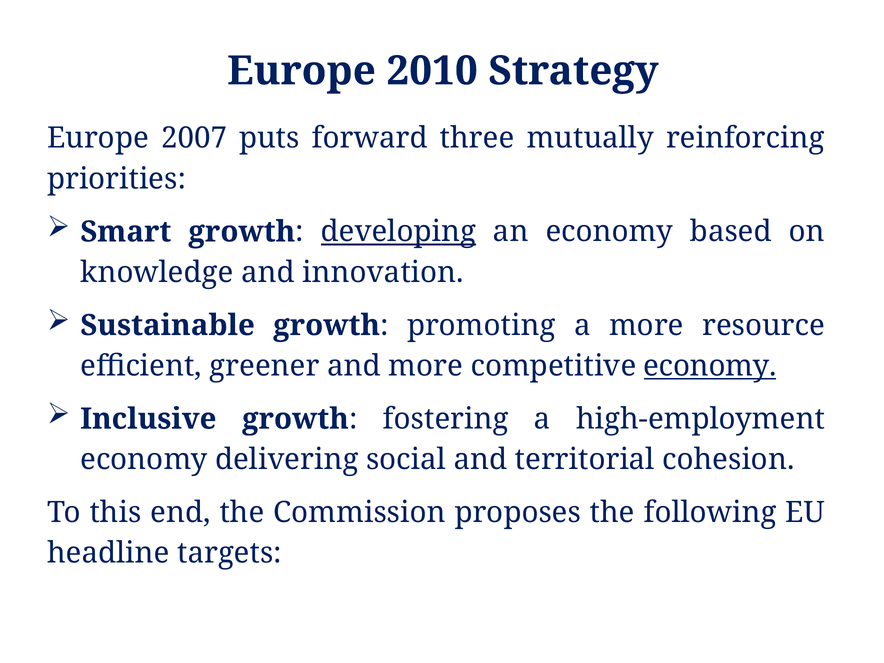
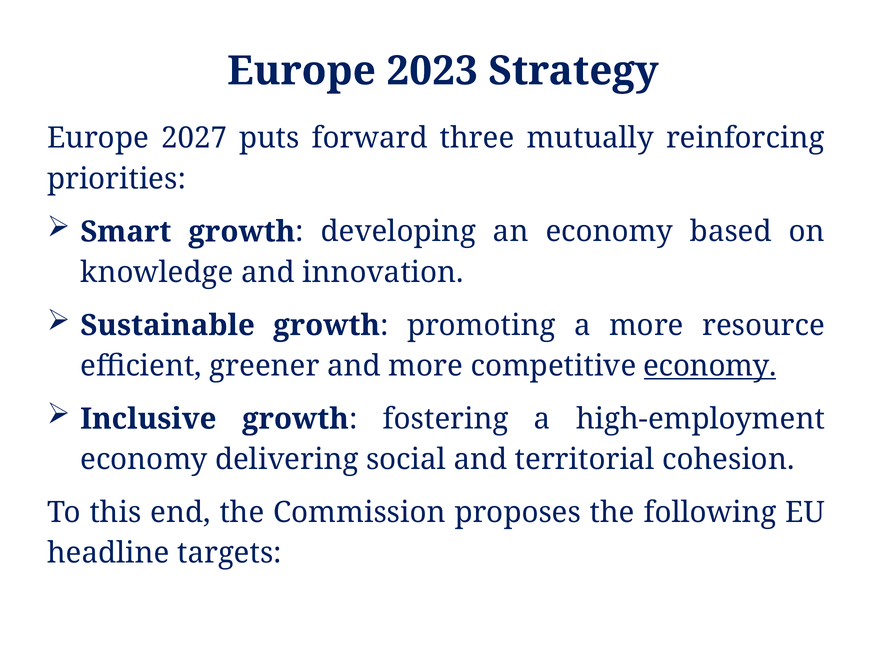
2010: 2010 -> 2023
2007: 2007 -> 2027
developing underline: present -> none
